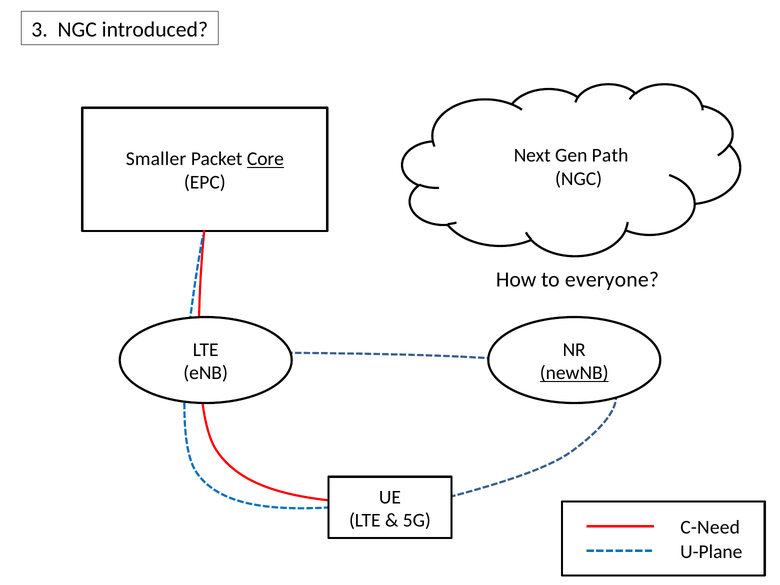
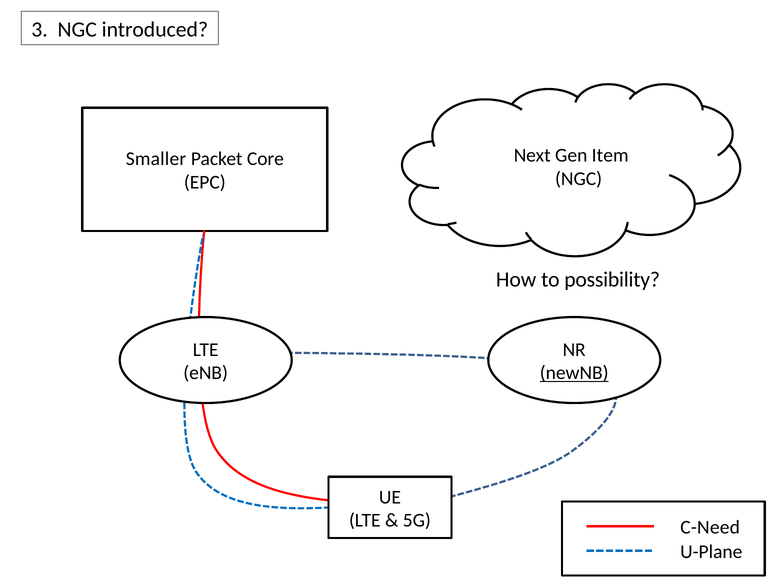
Path: Path -> Item
Core underline: present -> none
everyone: everyone -> possibility
